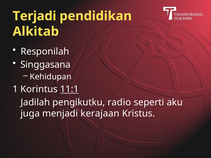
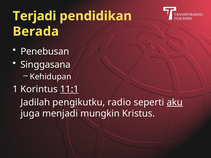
Alkitab: Alkitab -> Berada
Responilah: Responilah -> Penebusan
aku underline: none -> present
kerajaan: kerajaan -> mungkin
